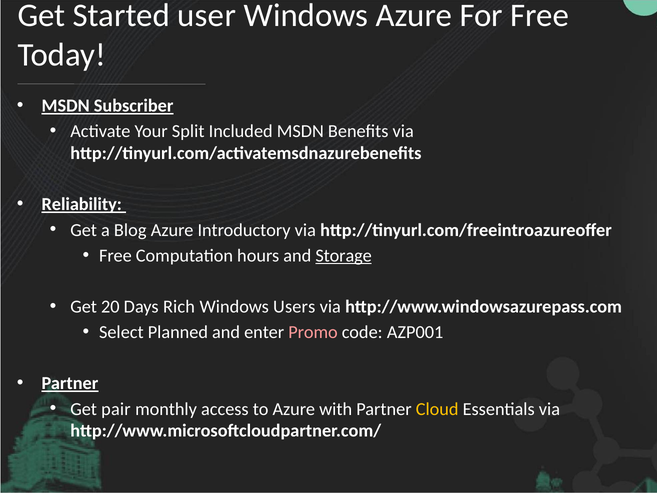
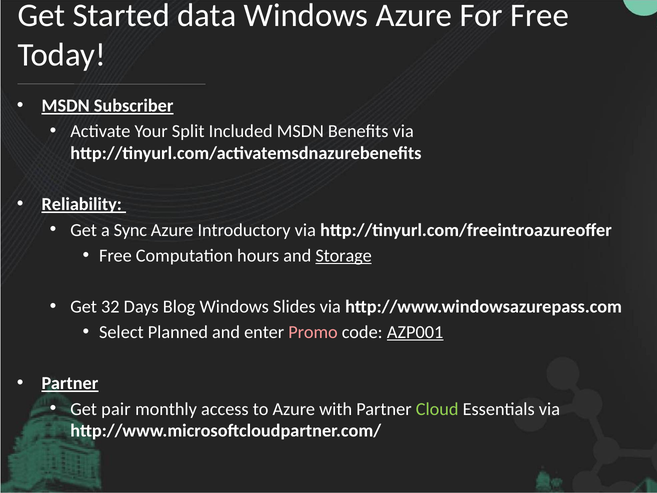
user: user -> data
Blog: Blog -> Sync
20: 20 -> 32
Rich: Rich -> Blog
Users: Users -> Slides
AZP001 underline: none -> present
Cloud colour: yellow -> light green
